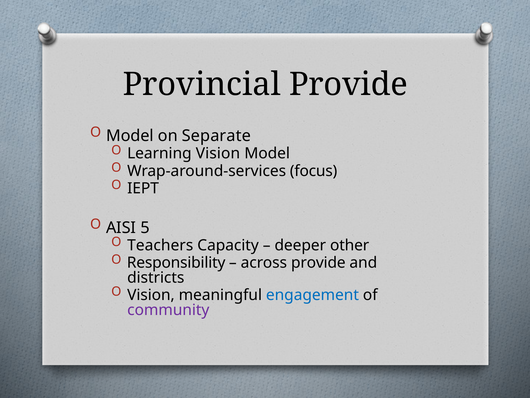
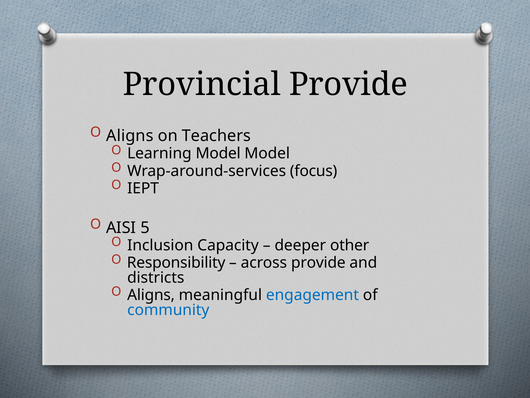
Model at (130, 136): Model -> Aligns
Separate: Separate -> Teachers
Learning Vision: Vision -> Model
Teachers: Teachers -> Inclusion
Vision at (151, 295): Vision -> Aligns
community colour: purple -> blue
